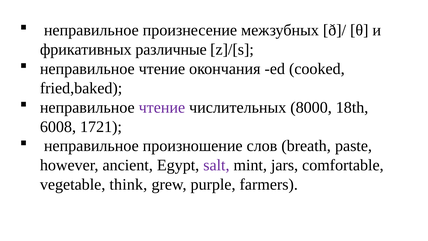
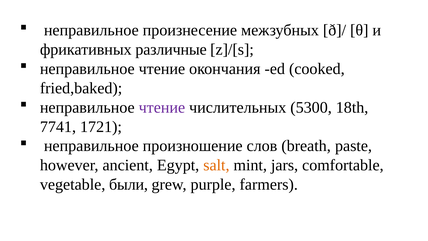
8000: 8000 -> 5300
6008: 6008 -> 7741
salt colour: purple -> orange
think: think -> были
